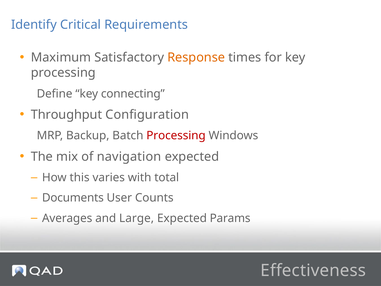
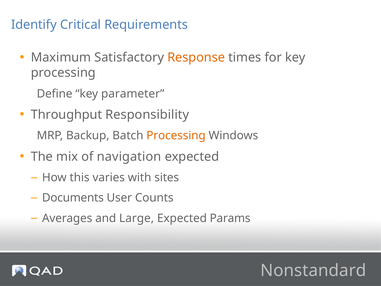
connecting: connecting -> parameter
Configuration: Configuration -> Responsibility
Processing at (176, 135) colour: red -> orange
total: total -> sites
Effectiveness: Effectiveness -> Nonstandard
